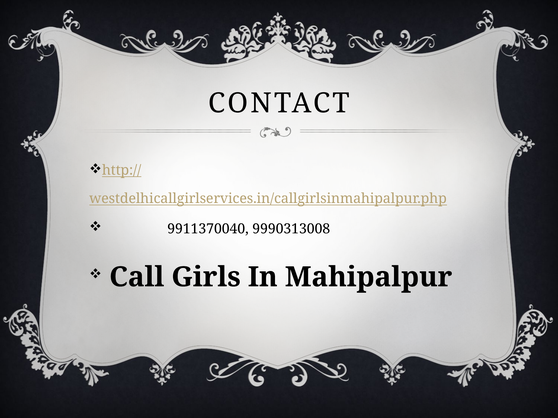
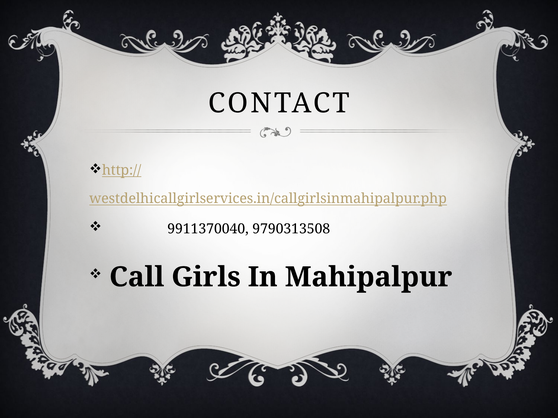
9990313008: 9990313008 -> 9790313508
